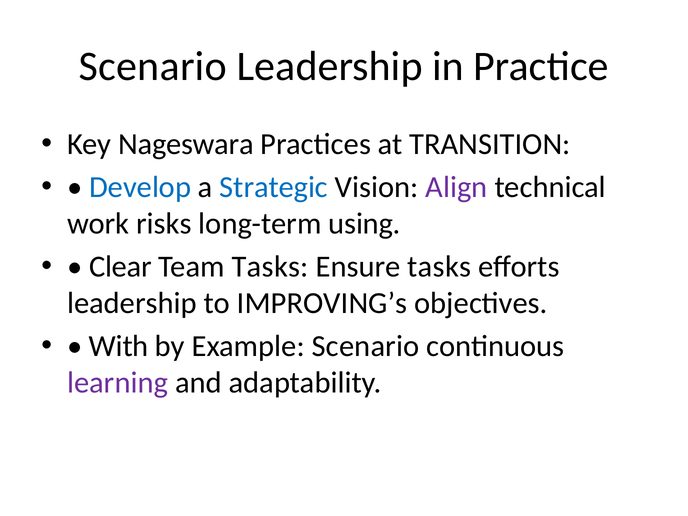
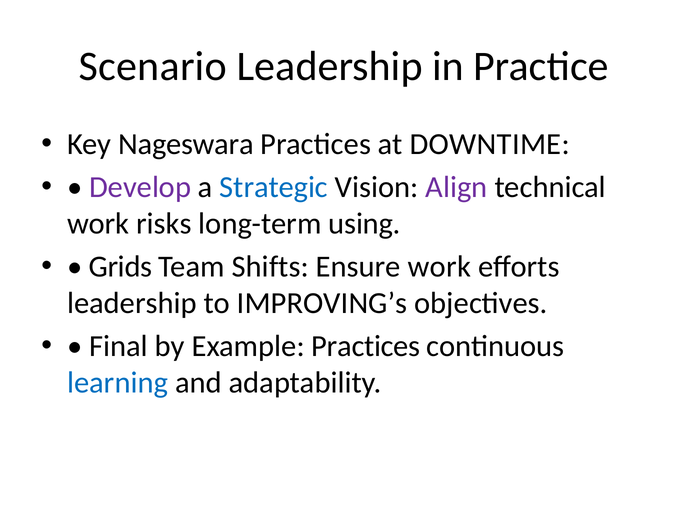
TRANSITION: TRANSITION -> DOWNTIME
Develop colour: blue -> purple
Clear: Clear -> Grids
Team Tasks: Tasks -> Shifts
Ensure tasks: tasks -> work
With: With -> Final
Example Scenario: Scenario -> Practices
learning colour: purple -> blue
